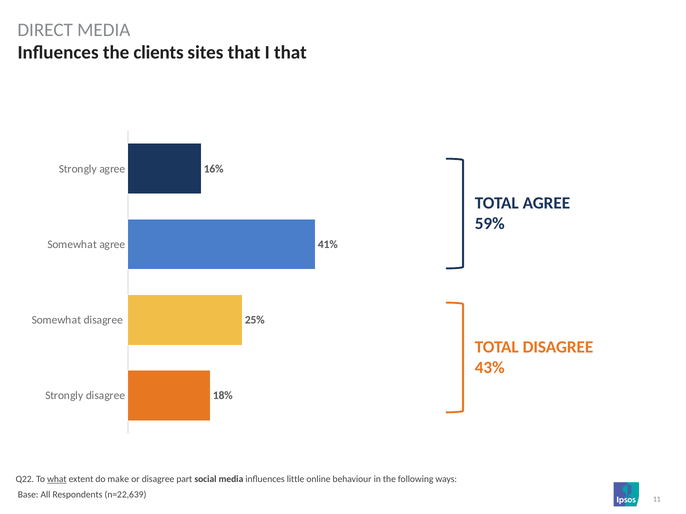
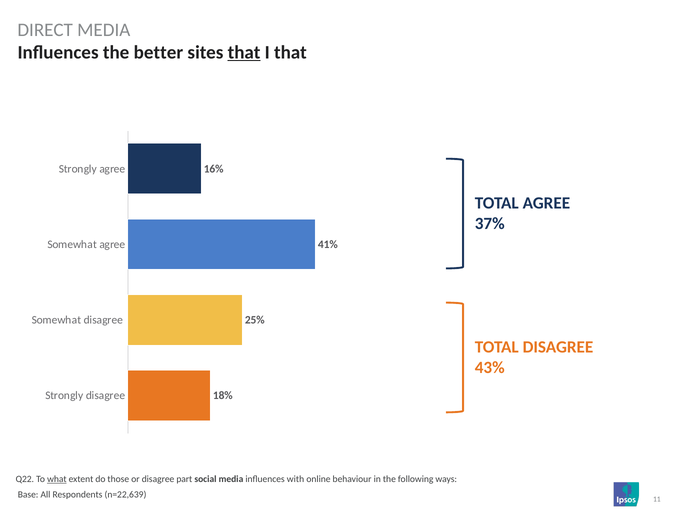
clients: clients -> better
that at (244, 52) underline: none -> present
59%: 59% -> 37%
make: make -> those
little: little -> with
